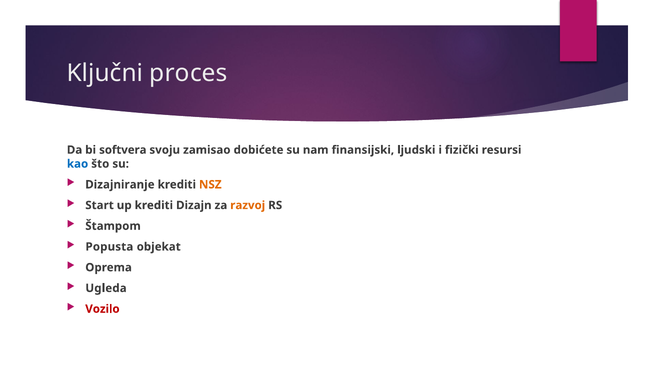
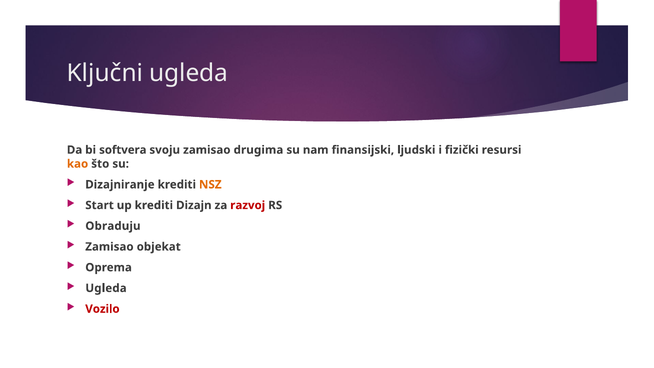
Ključni proces: proces -> ugleda
dobićete: dobićete -> drugima
kao colour: blue -> orange
razvoj colour: orange -> red
Štampom: Štampom -> Obraduju
Popusta at (109, 247): Popusta -> Zamisao
